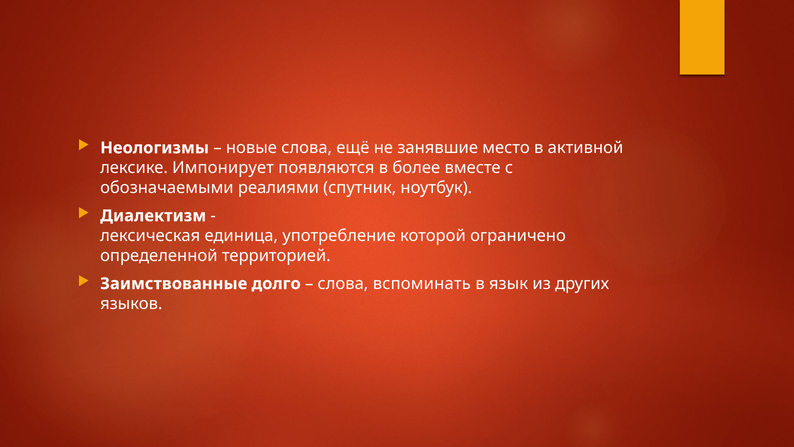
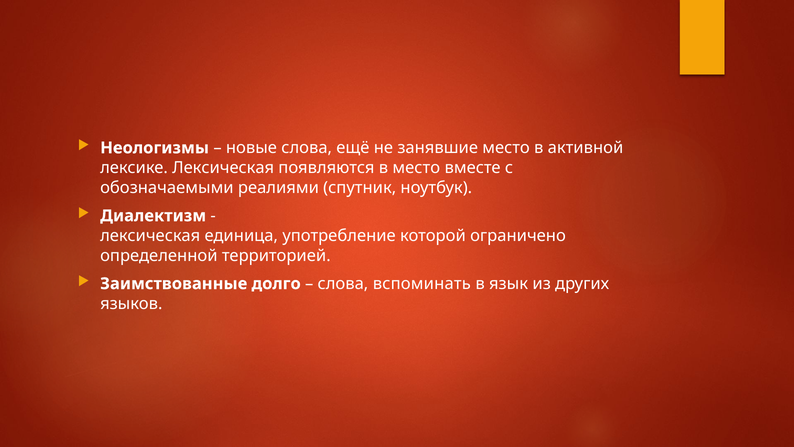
лексике Импонирует: Импонирует -> Лексическая
в более: более -> место
